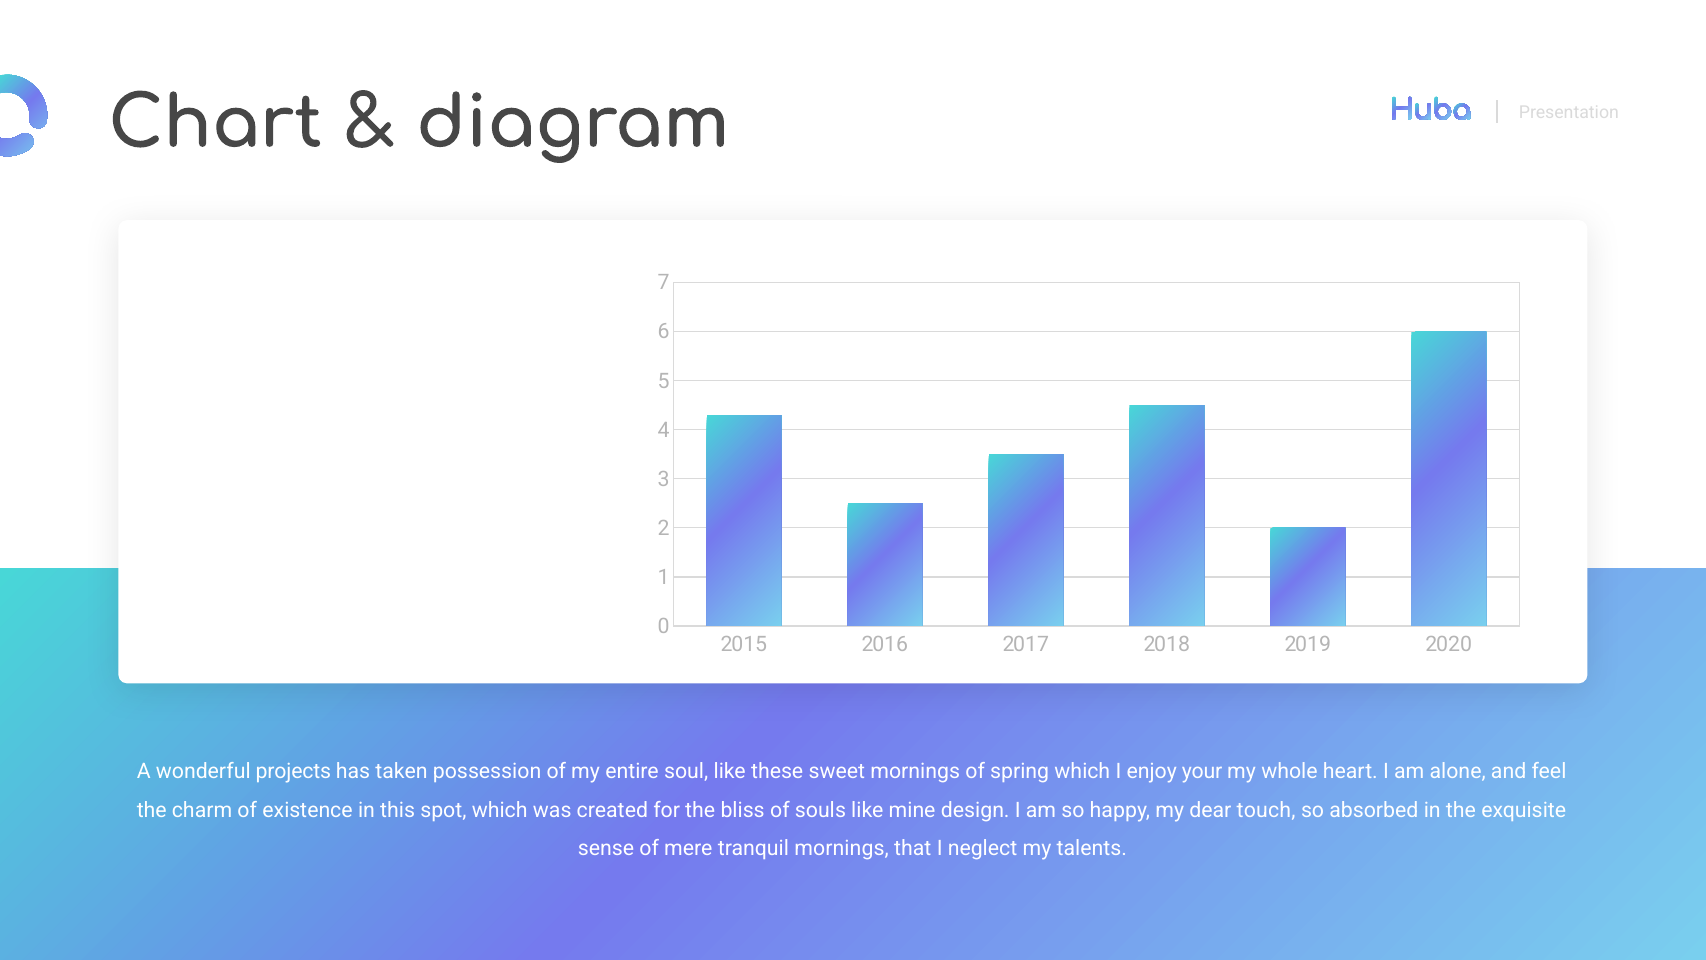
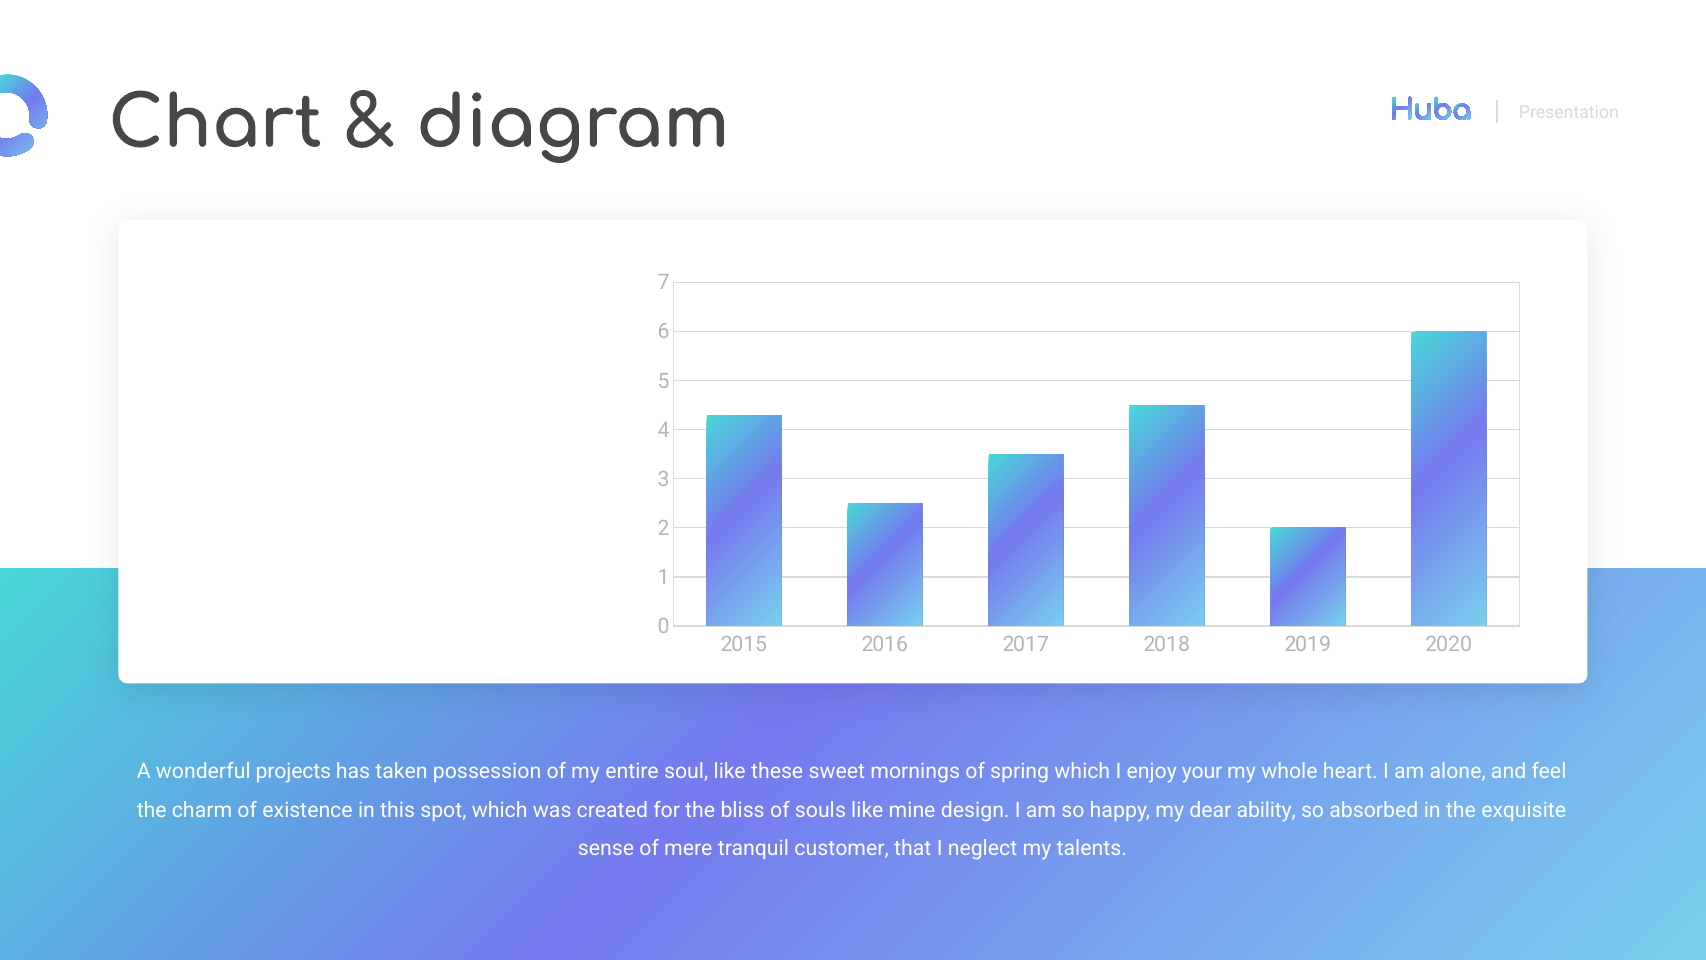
touch: touch -> ability
tranquil mornings: mornings -> customer
